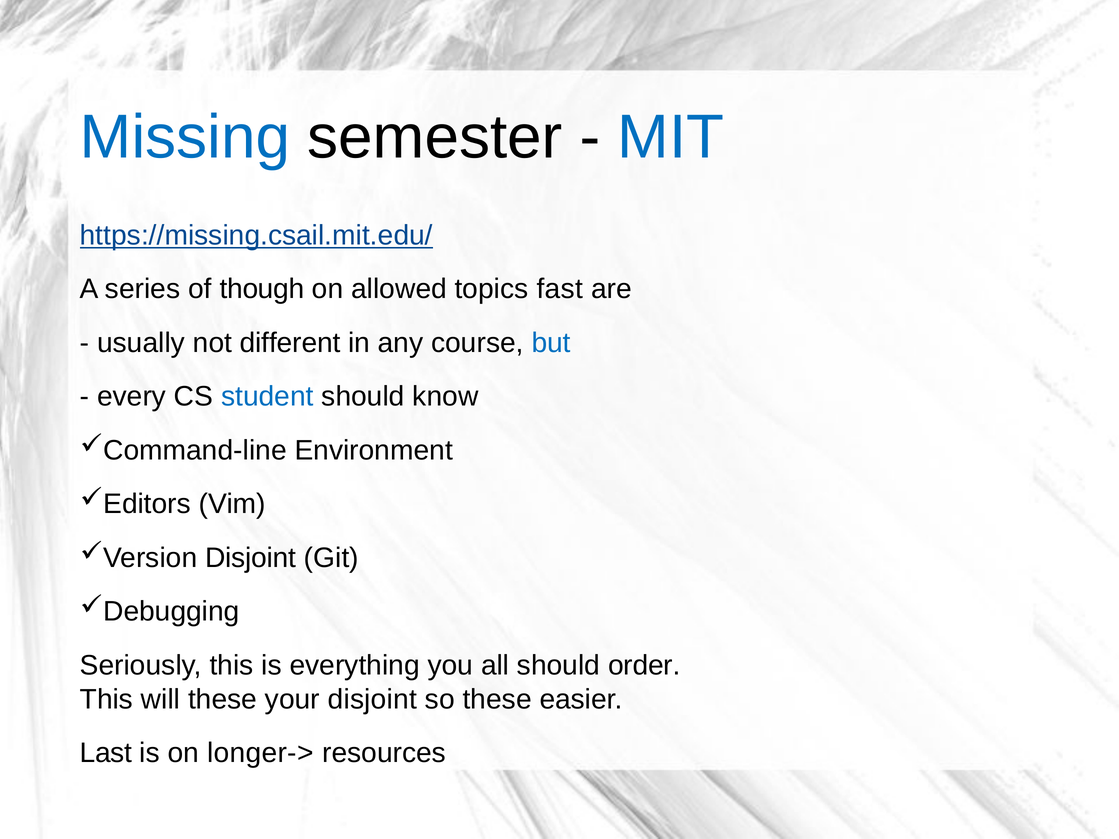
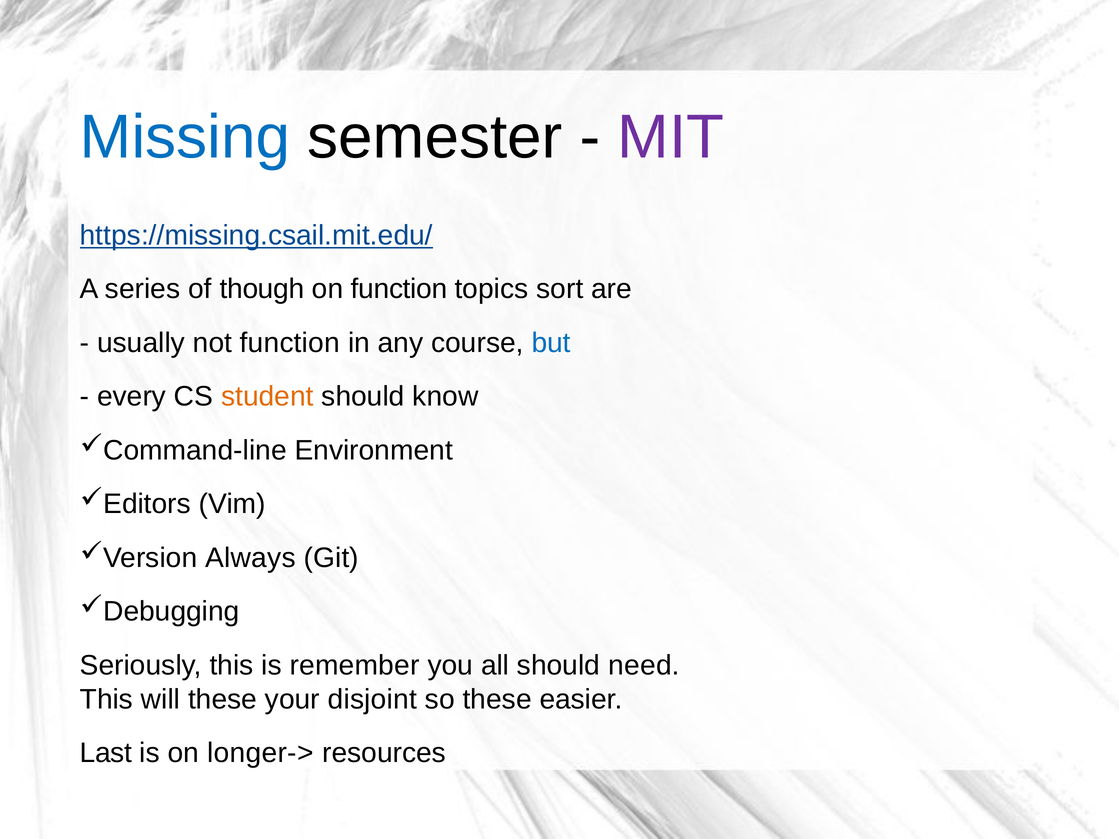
MIT colour: blue -> purple
on allowed: allowed -> function
fast: fast -> sort
not different: different -> function
student colour: blue -> orange
Disjoint at (251, 558): Disjoint -> Always
everything: everything -> remember
order: order -> need
